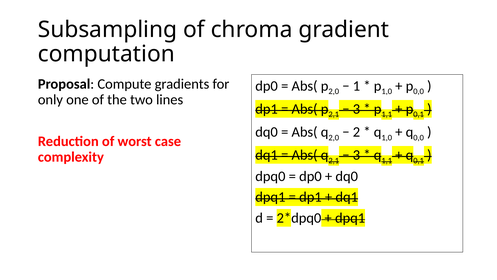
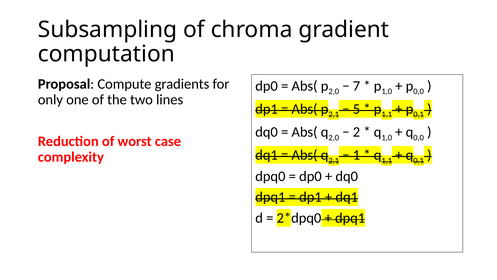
1: 1 -> 7
3 at (356, 109): 3 -> 5
3 at (356, 155): 3 -> 1
